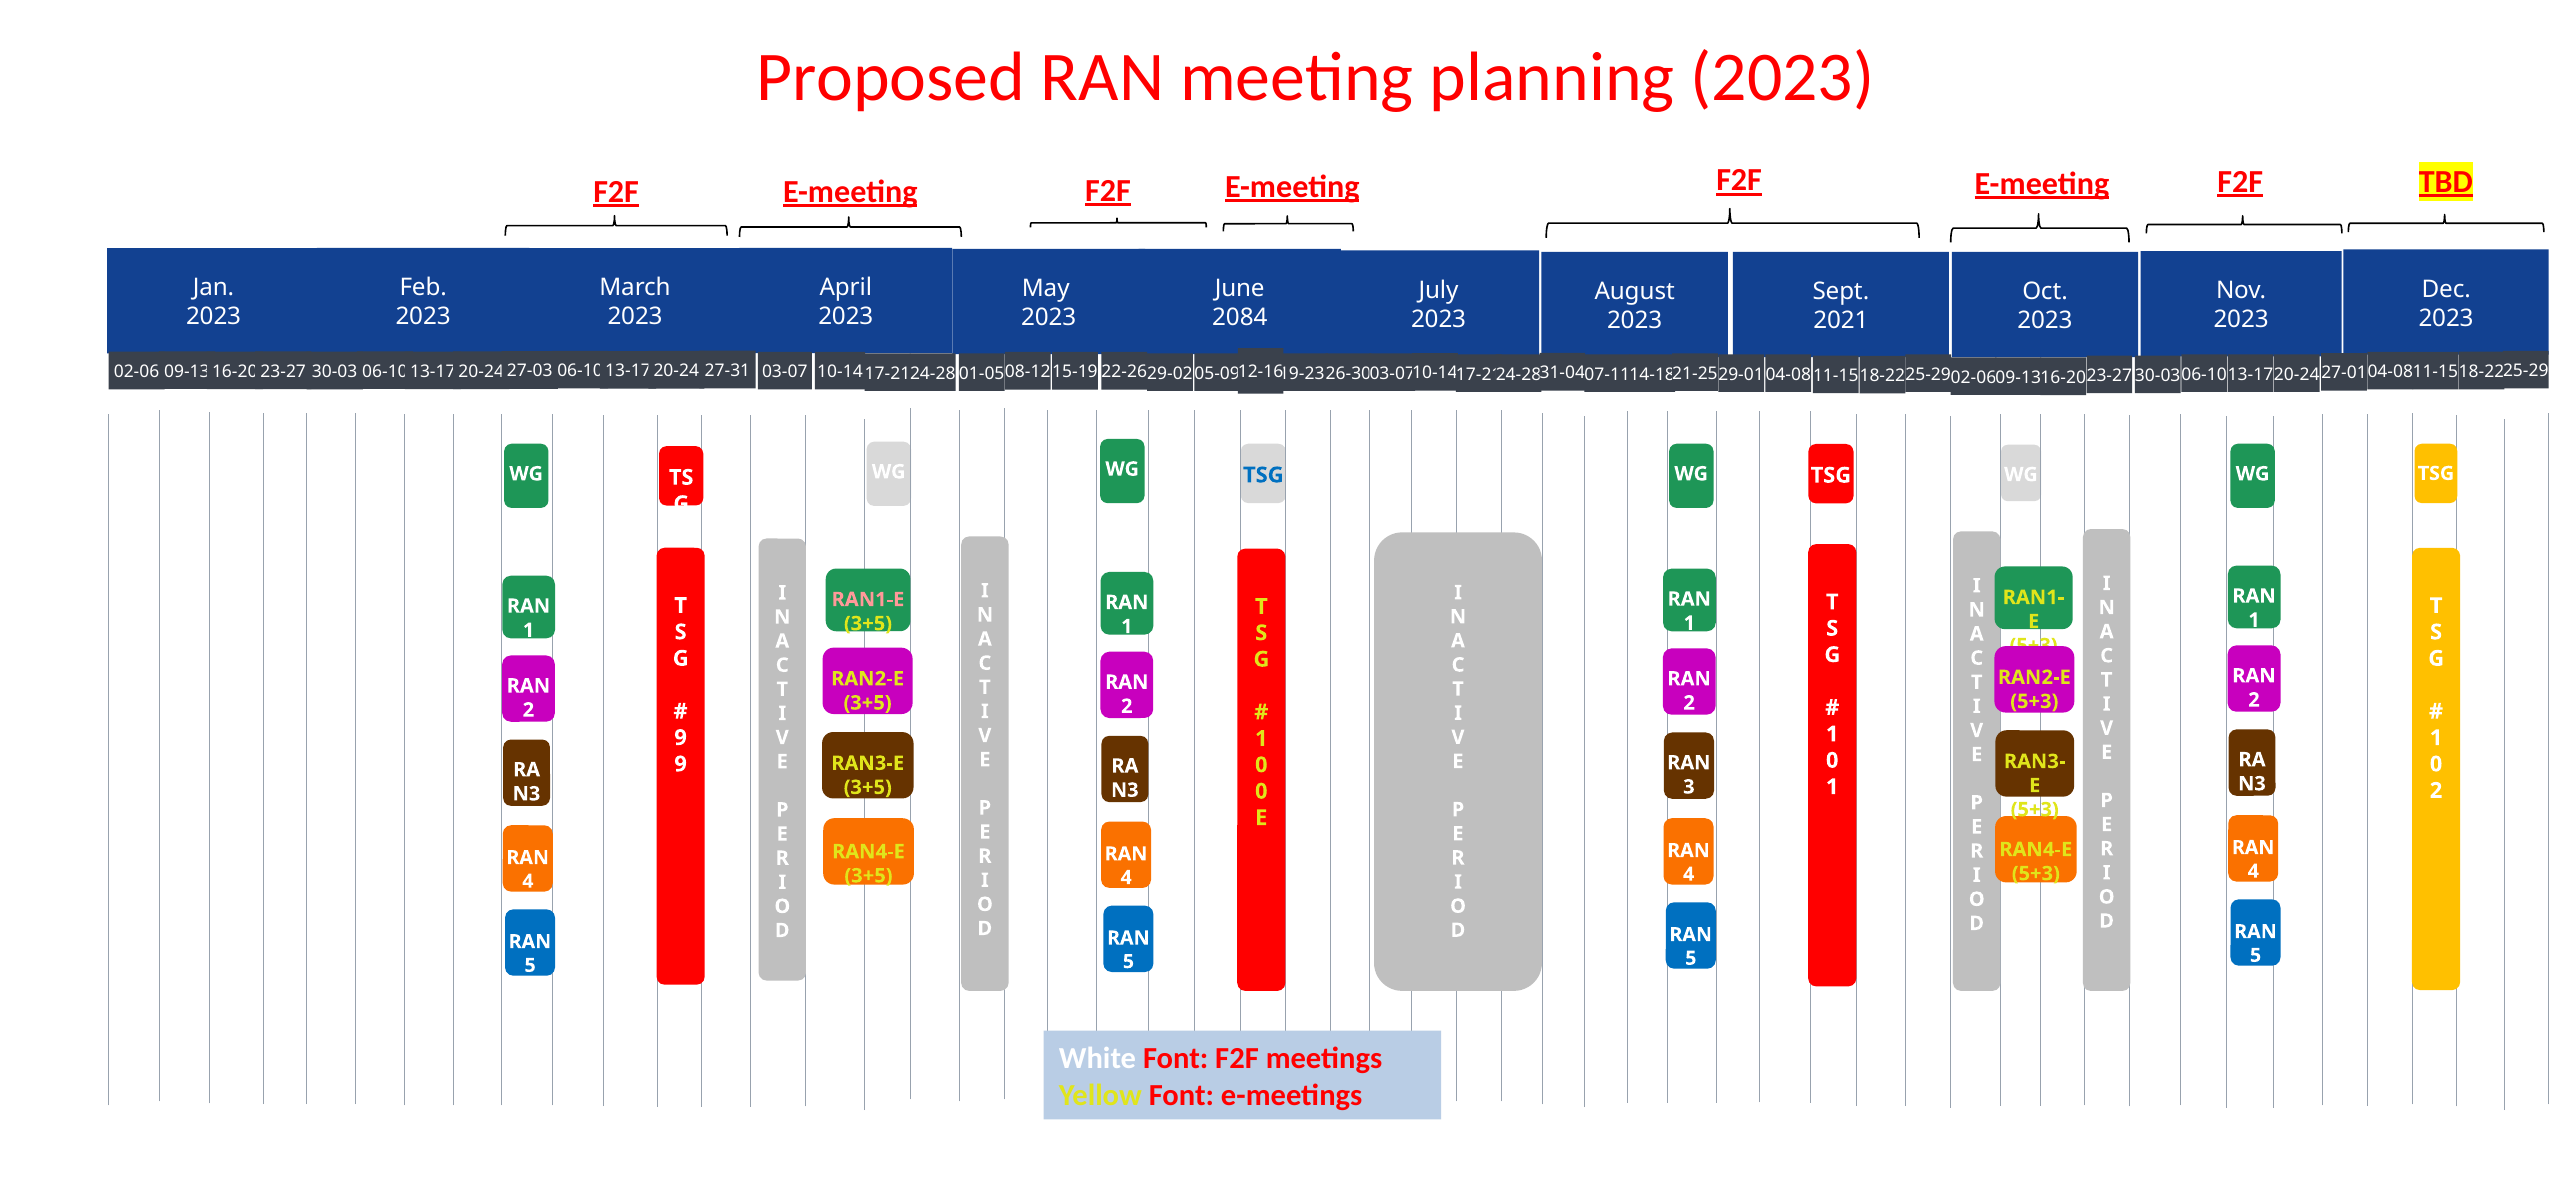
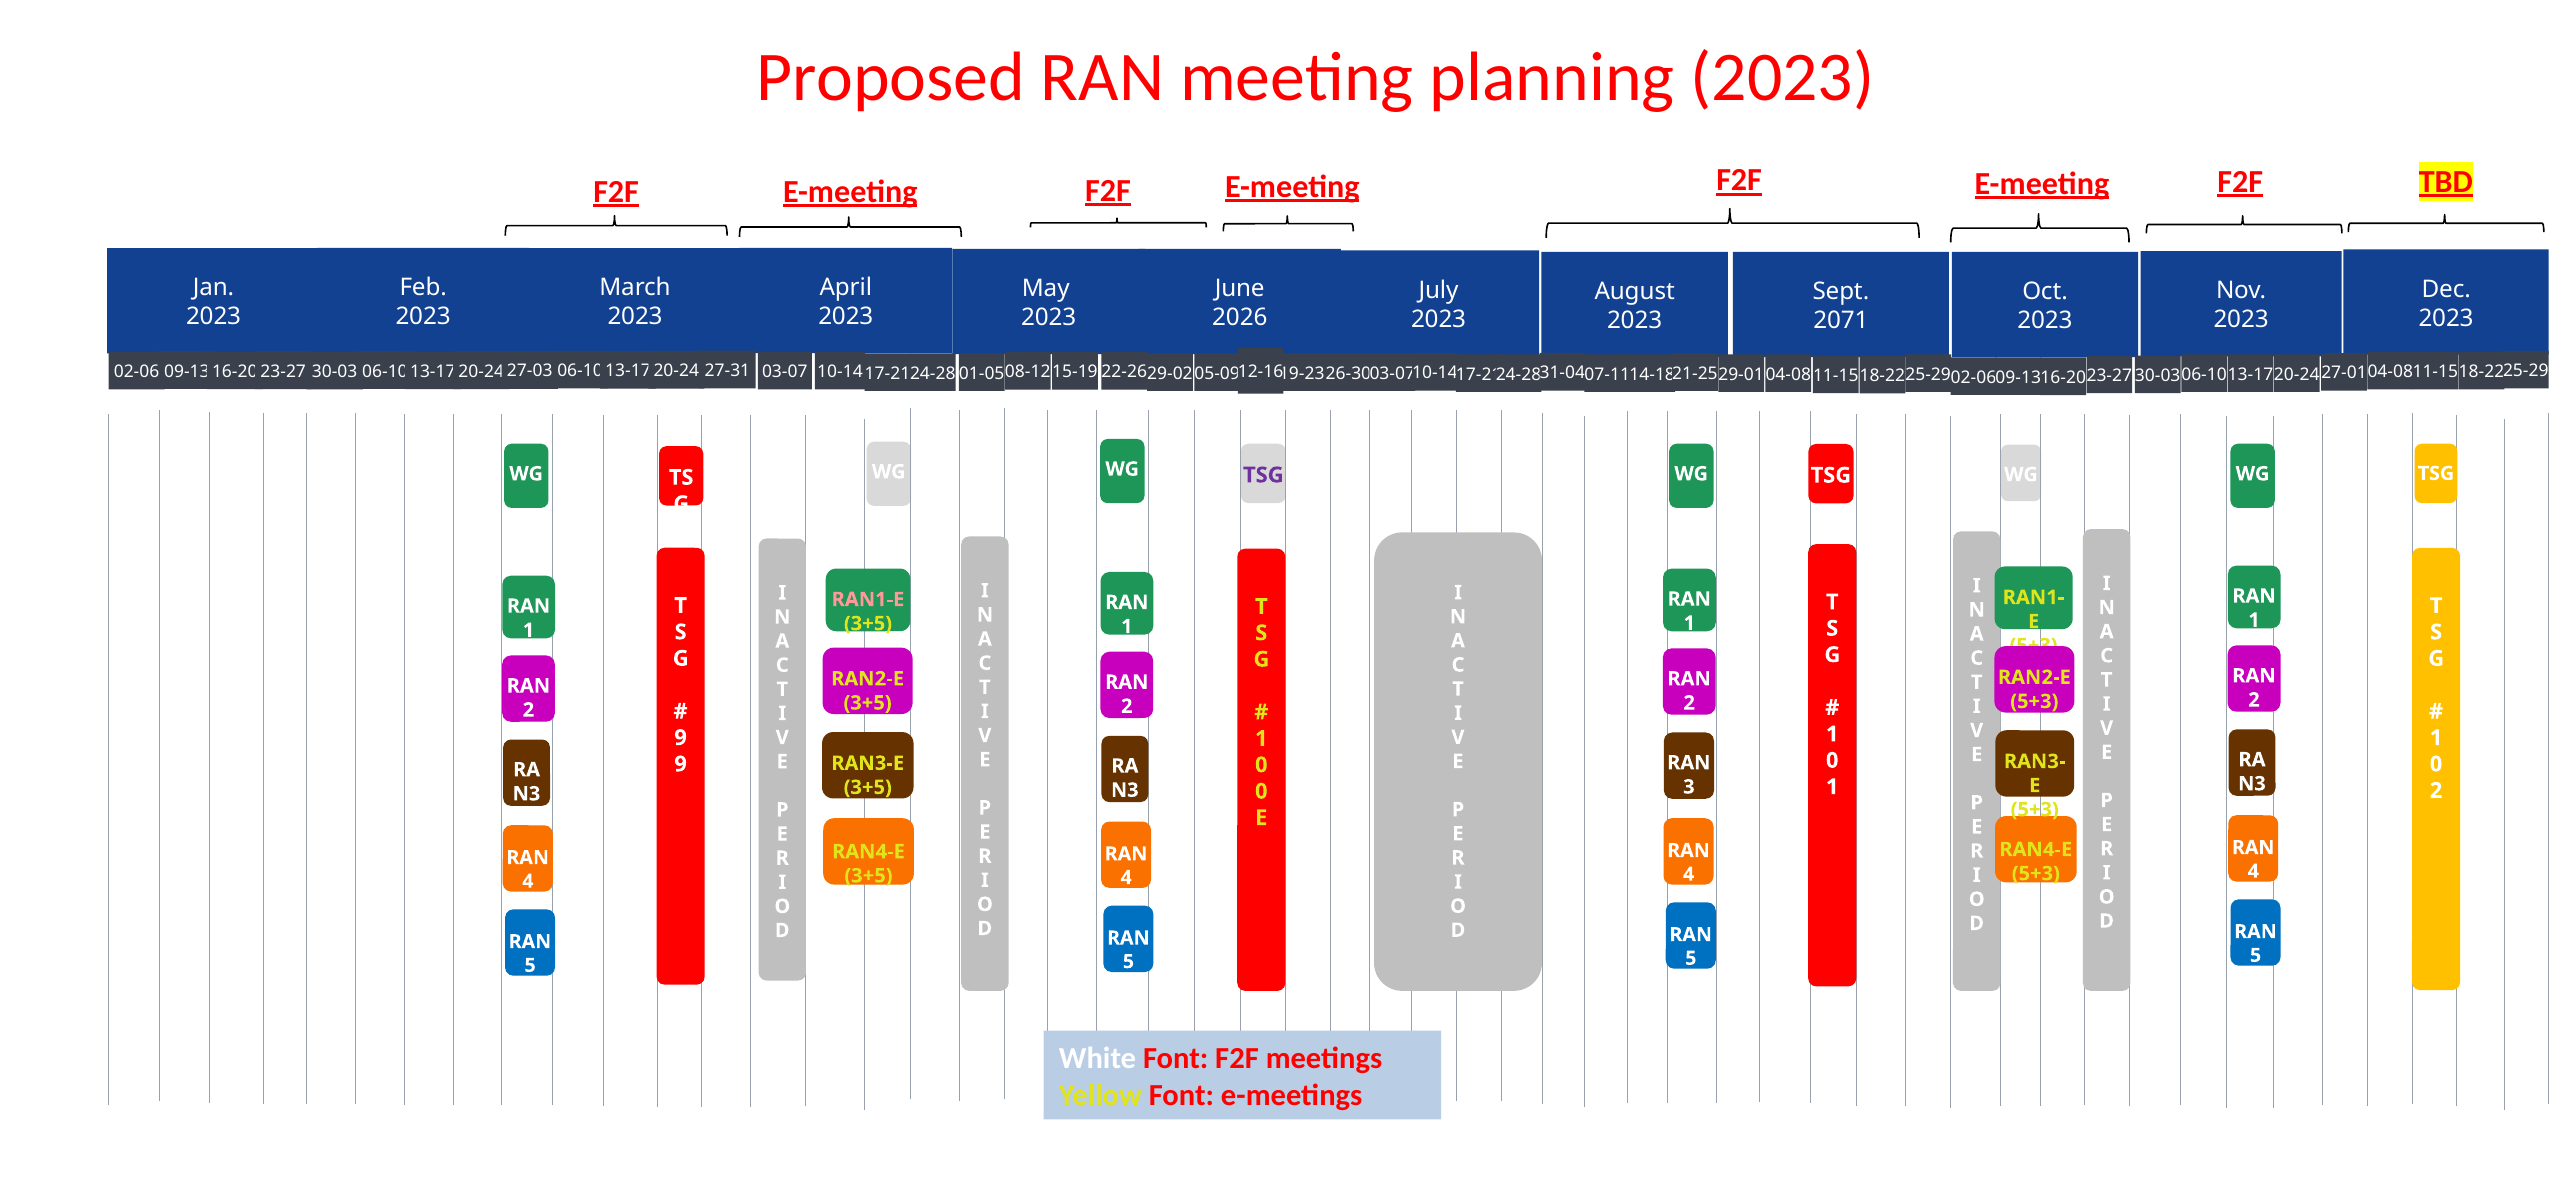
2084: 2084 -> 2026
2021: 2021 -> 2071
TSG at (1263, 475) colour: blue -> purple
